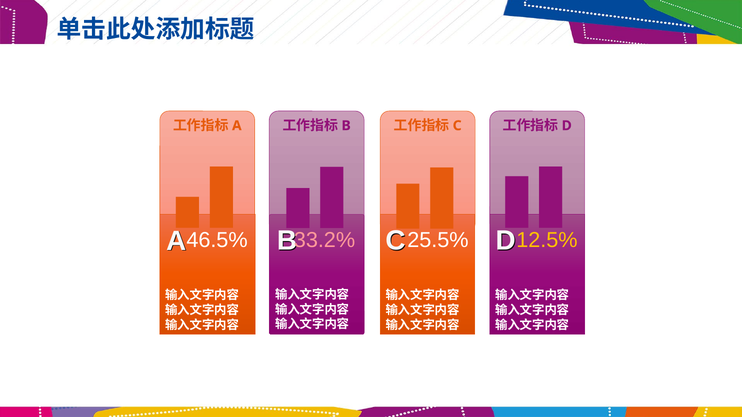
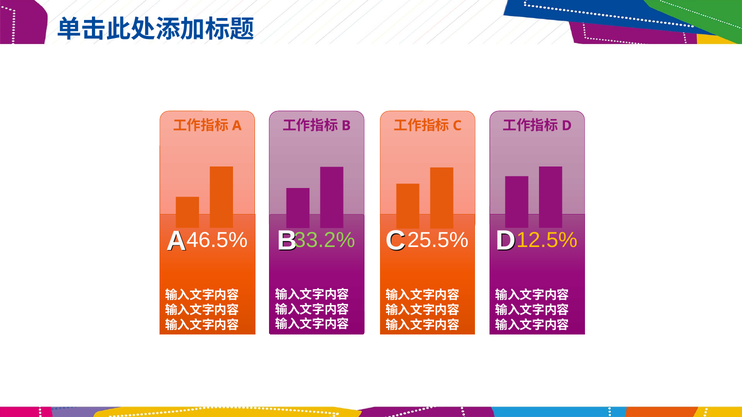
33.2% colour: pink -> light green
